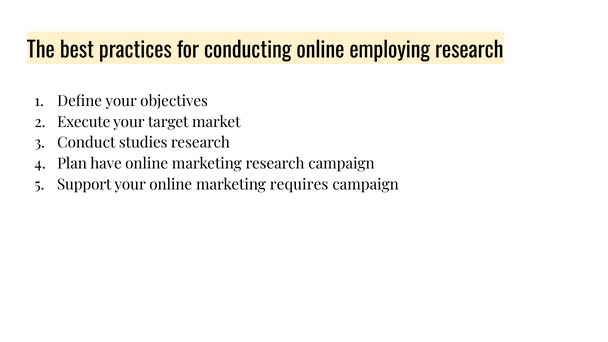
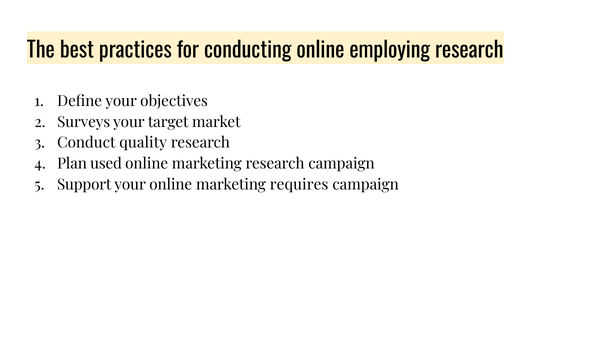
Execute: Execute -> Surveys
studies: studies -> quality
have: have -> used
